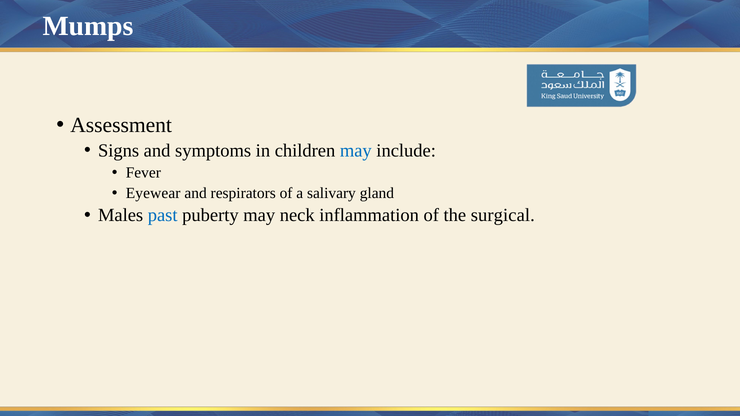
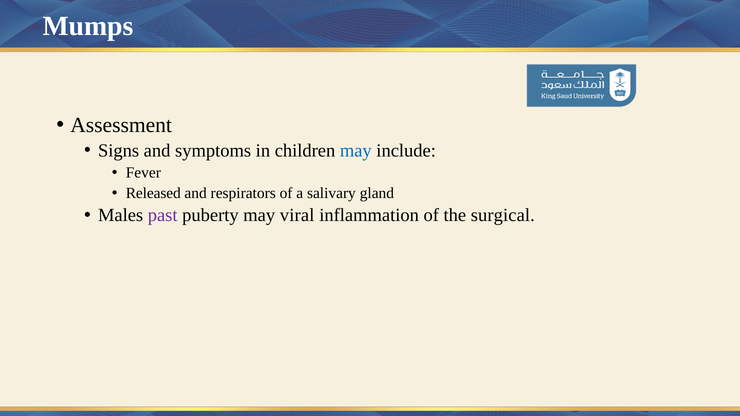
Eyewear: Eyewear -> Released
past colour: blue -> purple
neck: neck -> viral
